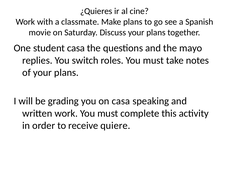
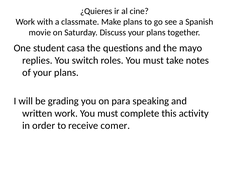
on casa: casa -> para
quiere: quiere -> comer
